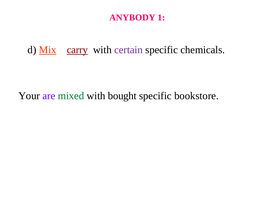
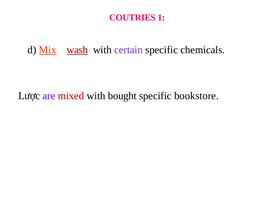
ANYBODY: ANYBODY -> COUTRIES
carry: carry -> wash
Your: Your -> Lược
mixed colour: green -> red
